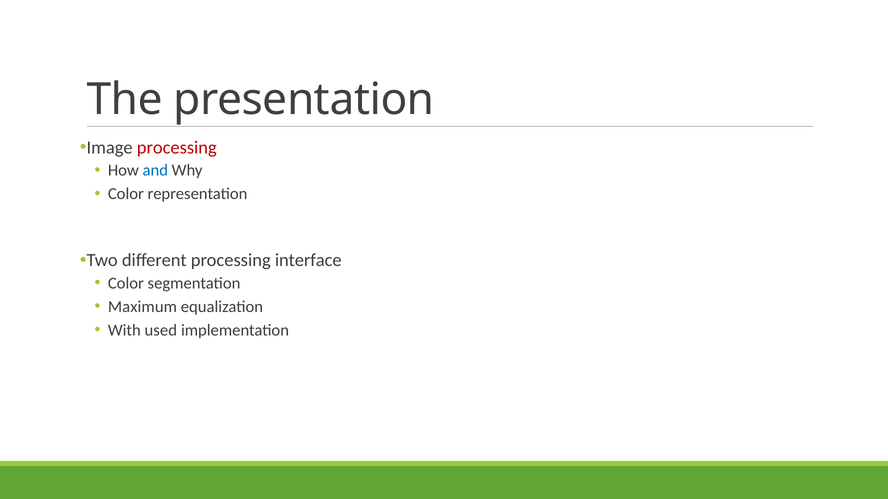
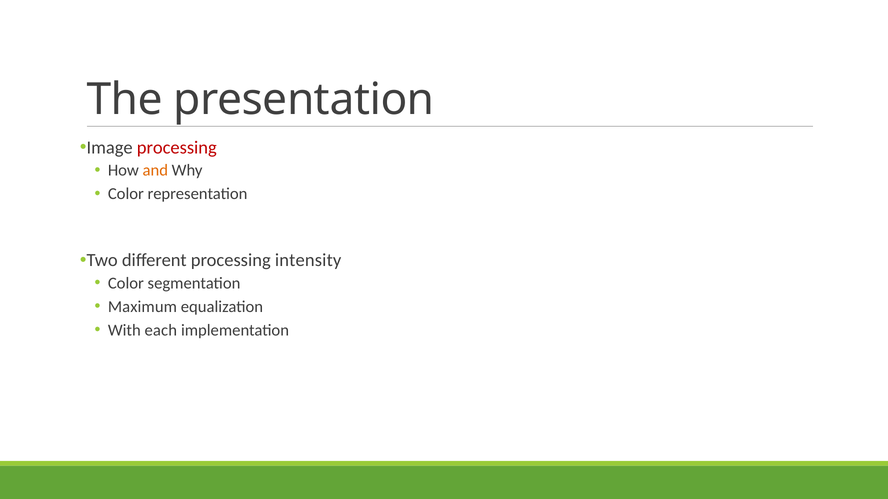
and colour: blue -> orange
interface: interface -> intensity
used: used -> each
